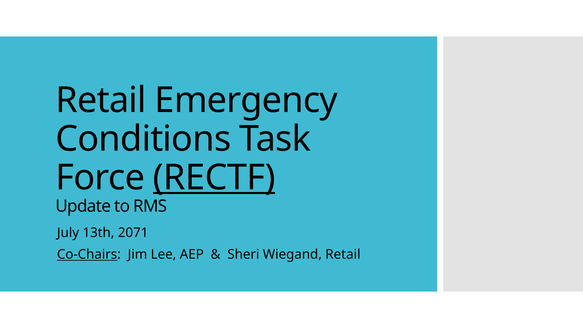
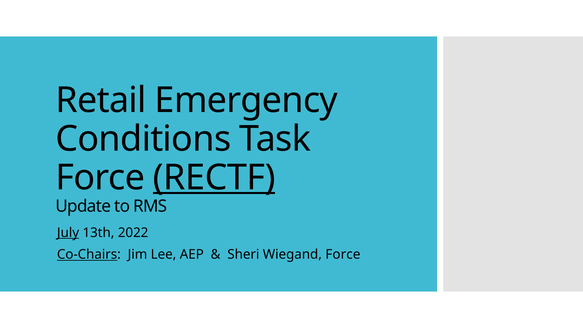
July underline: none -> present
2071: 2071 -> 2022
Wiegand Retail: Retail -> Force
